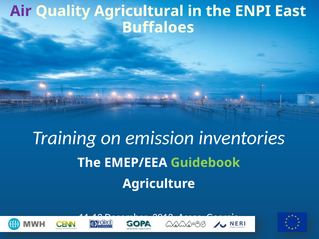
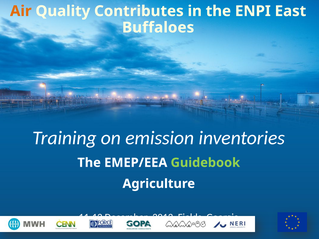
Air colour: purple -> orange
Agricultural: Agricultural -> Contributes
Asses: Asses -> Fields
